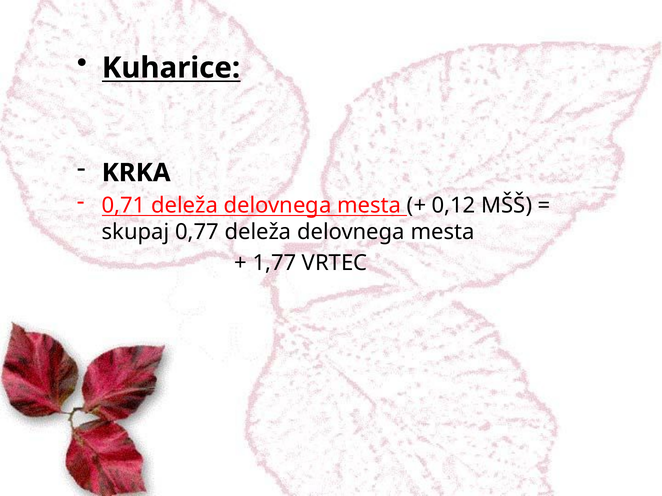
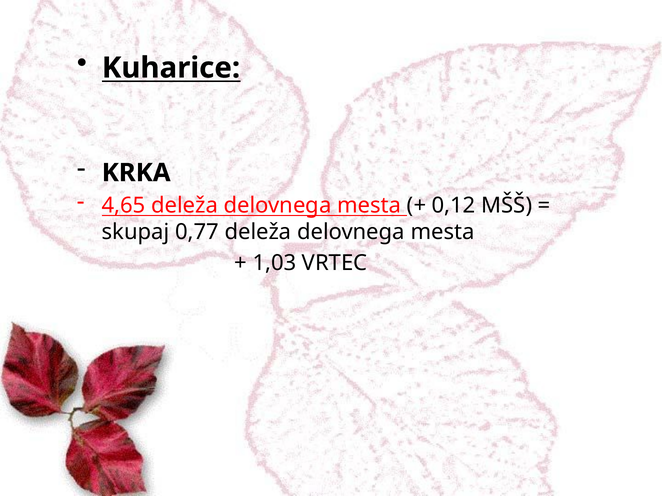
0,71: 0,71 -> 4,65
1,77: 1,77 -> 1,03
